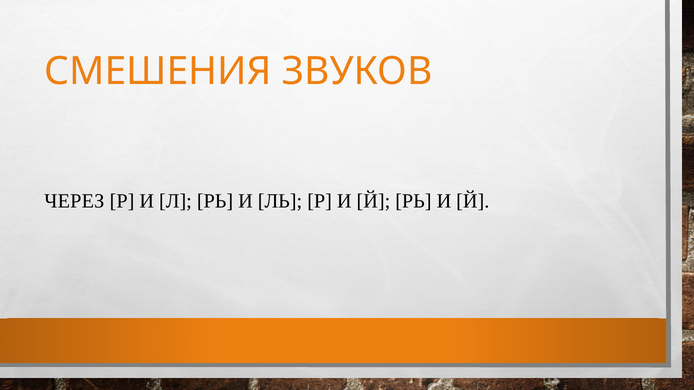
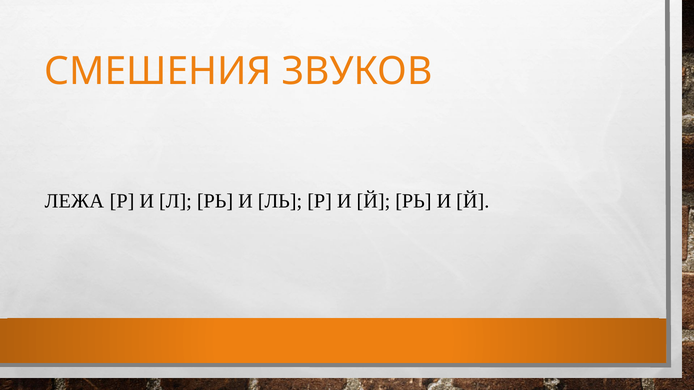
ЧЕРЕЗ: ЧЕРЕЗ -> ЛЕЖА
